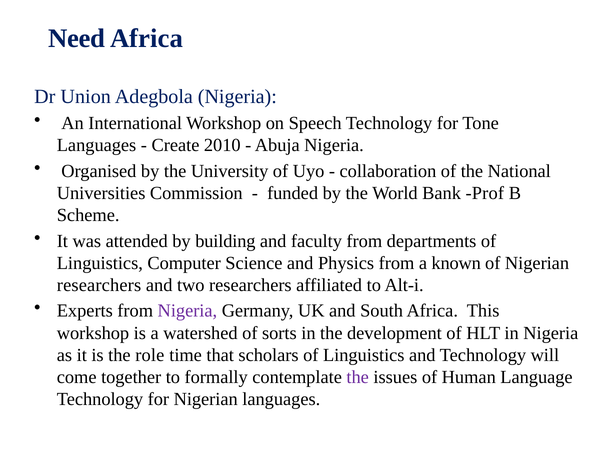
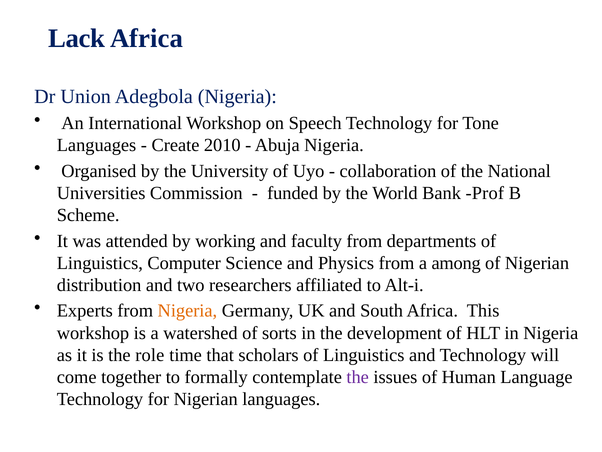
Need: Need -> Lack
building: building -> working
known: known -> among
researchers at (99, 285): researchers -> distribution
Nigeria at (187, 311) colour: purple -> orange
